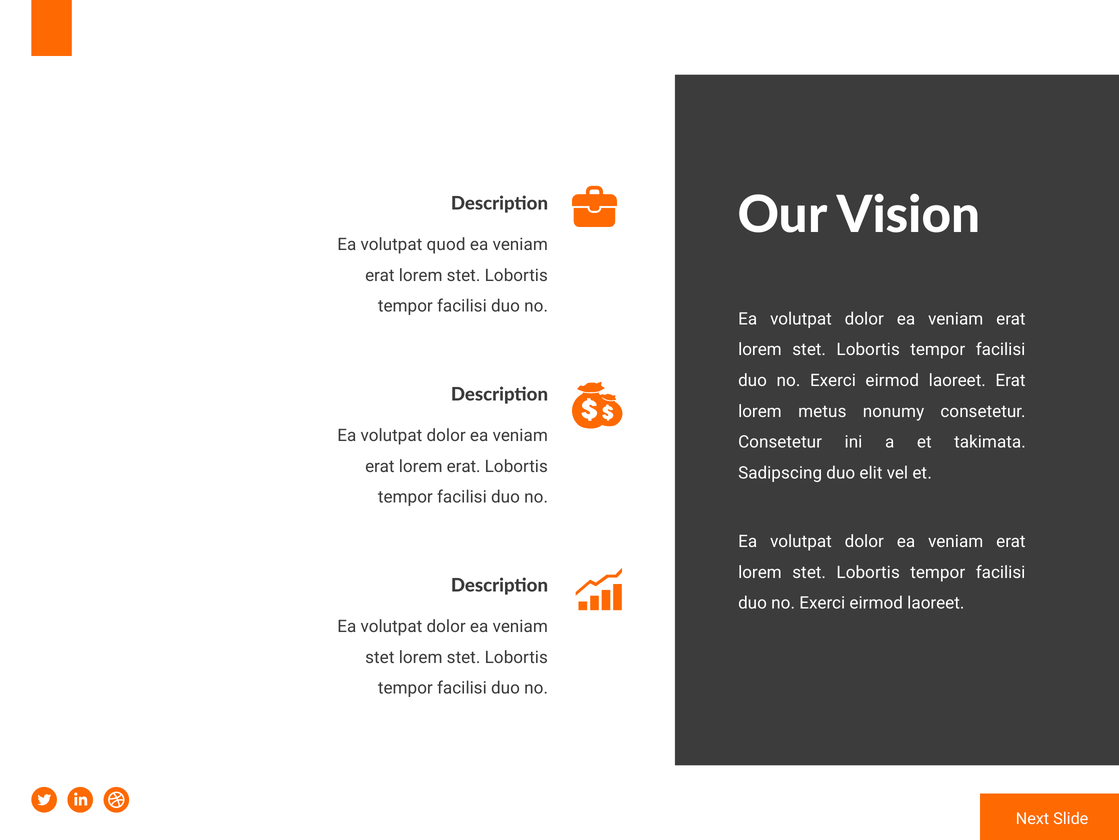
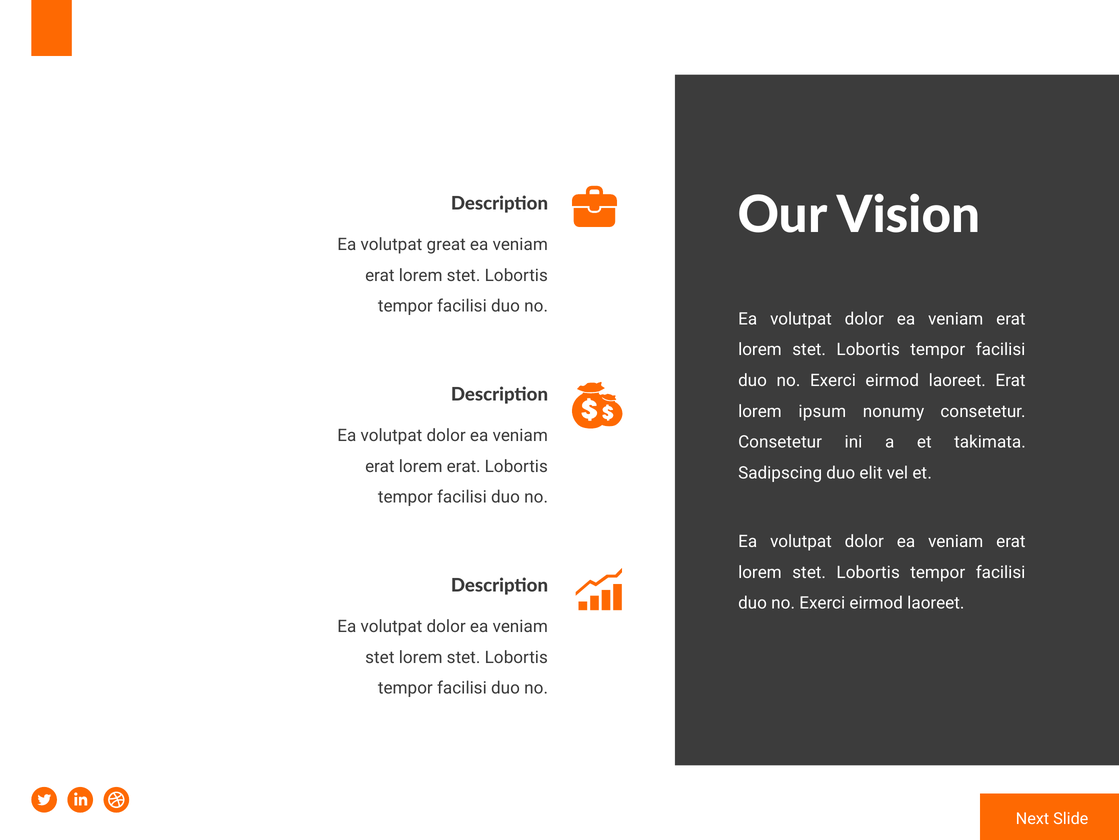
quod: quod -> great
metus: metus -> ipsum
